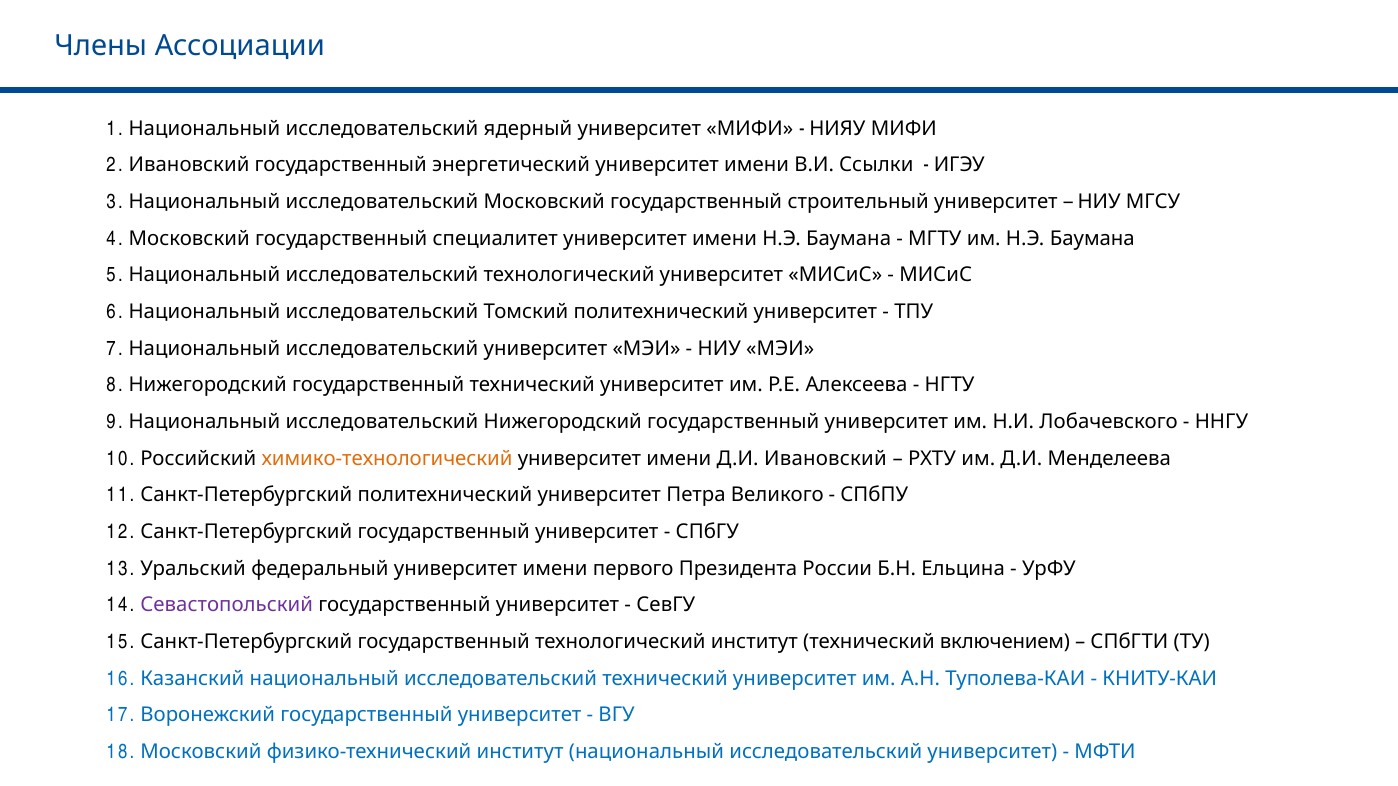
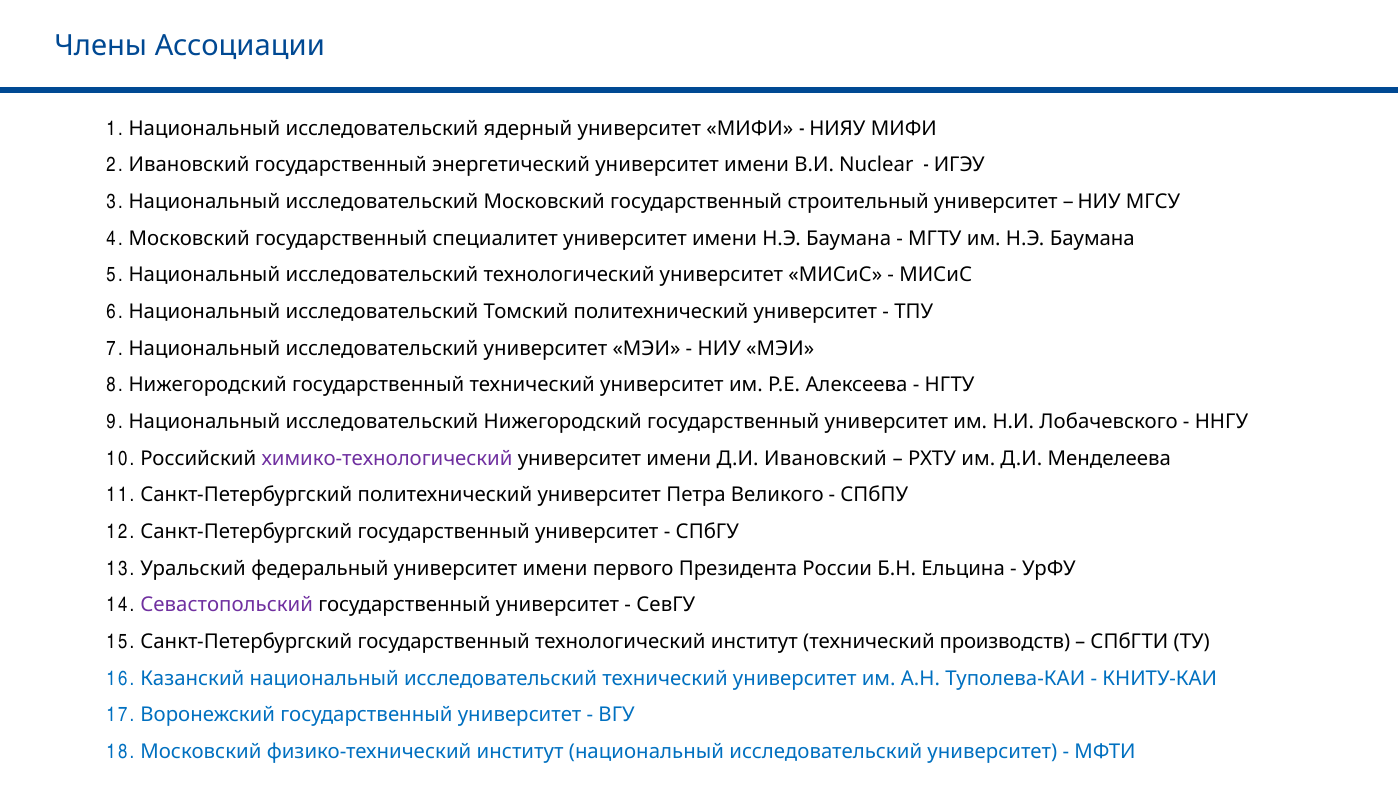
Ссылки: Ссылки -> Nuclear
химико-технологический colour: orange -> purple
включением: включением -> производств
